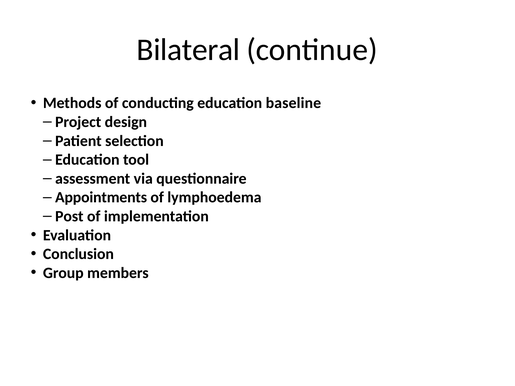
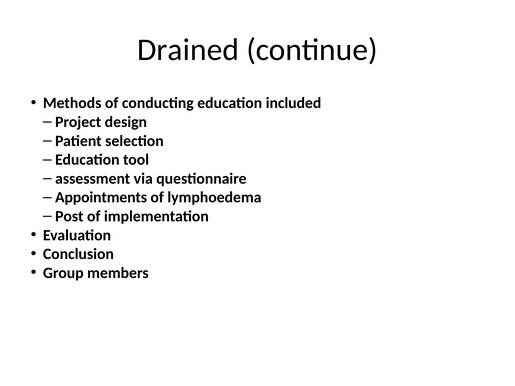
Bilateral: Bilateral -> Drained
baseline: baseline -> included
